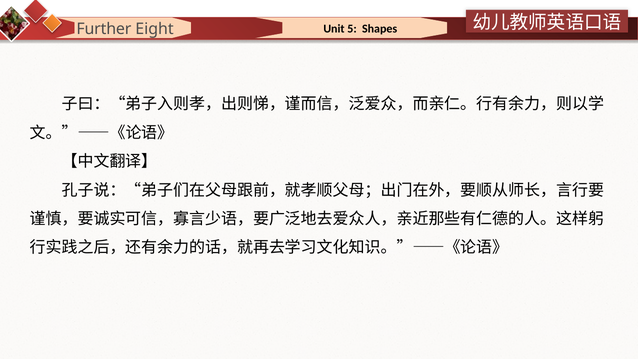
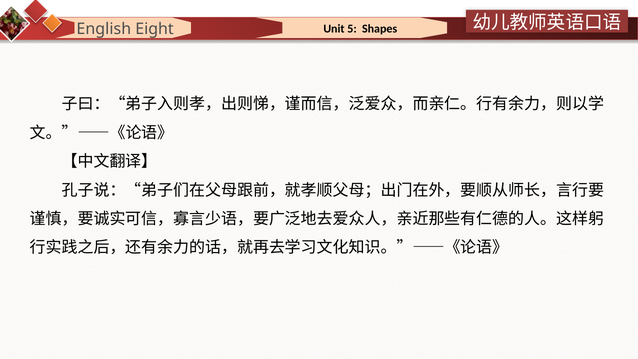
Further: Further -> English
